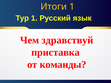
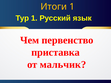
здравствуй: здравствуй -> первенство
команды: команды -> мальчик
